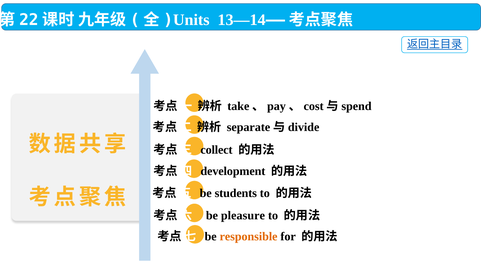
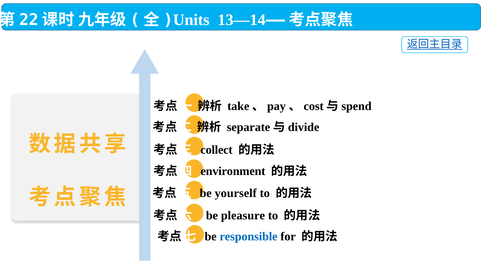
development: development -> environment
students: students -> yourself
responsible colour: orange -> blue
